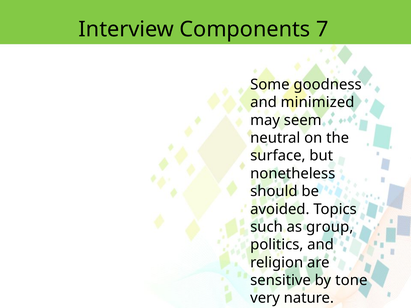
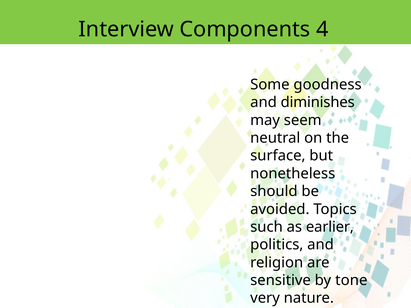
7: 7 -> 4
minimized: minimized -> diminishes
group: group -> earlier
